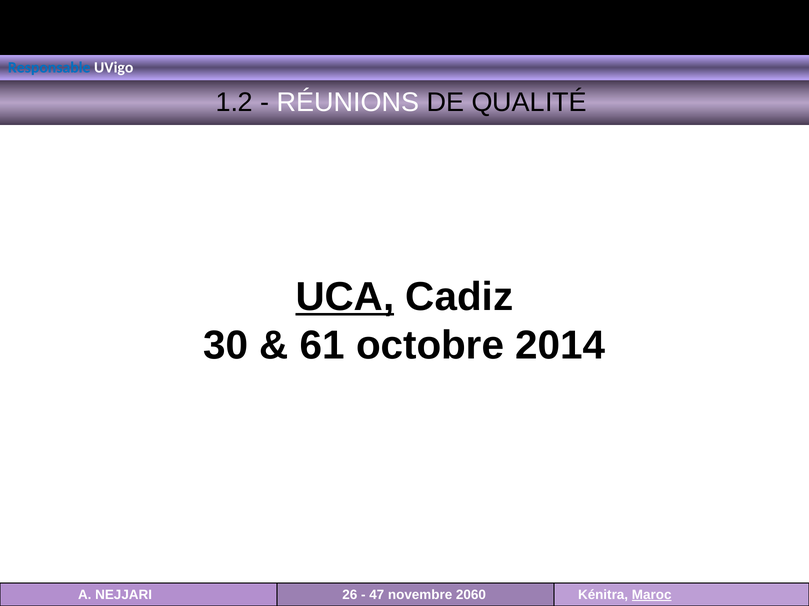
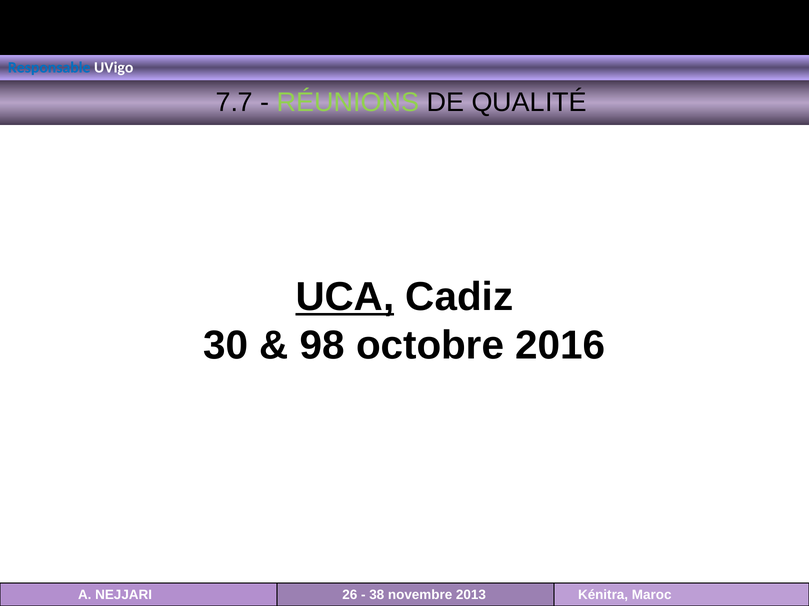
1.2: 1.2 -> 7.7
RÉUNIONS colour: white -> light green
61: 61 -> 98
2014: 2014 -> 2016
47: 47 -> 38
2060: 2060 -> 2013
Maroc underline: present -> none
